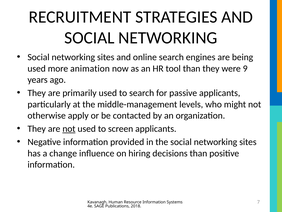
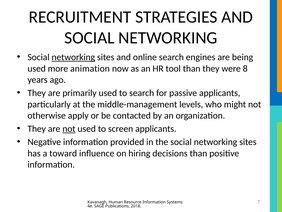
networking at (73, 57) underline: none -> present
9: 9 -> 8
change: change -> toward
